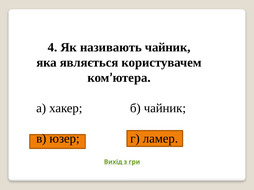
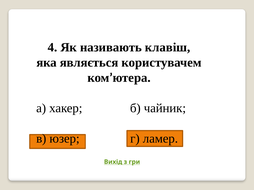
називають чайник: чайник -> клавіш
